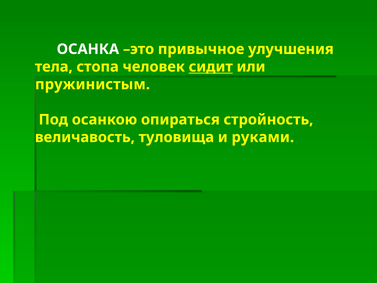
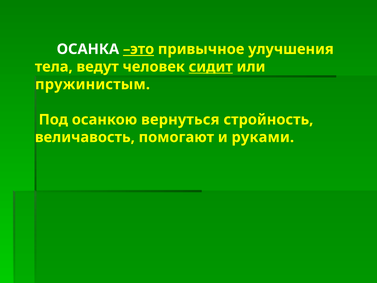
это underline: none -> present
стопа: стопа -> ведут
опираться: опираться -> вернуться
туловища: туловища -> помогают
